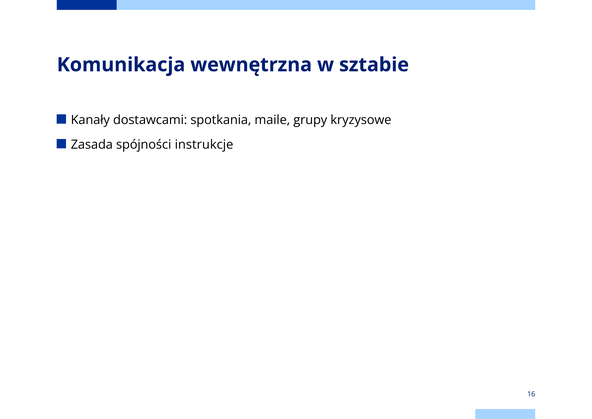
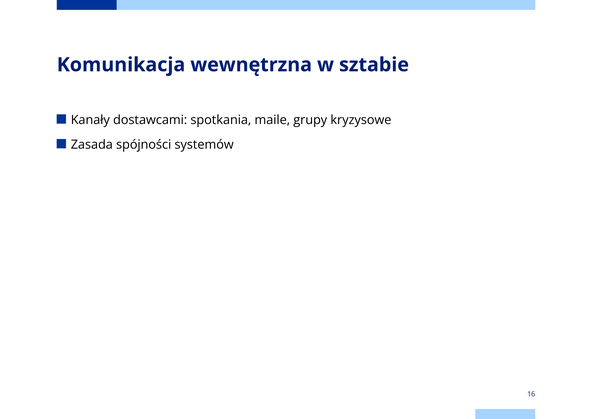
instrukcje: instrukcje -> systemów
